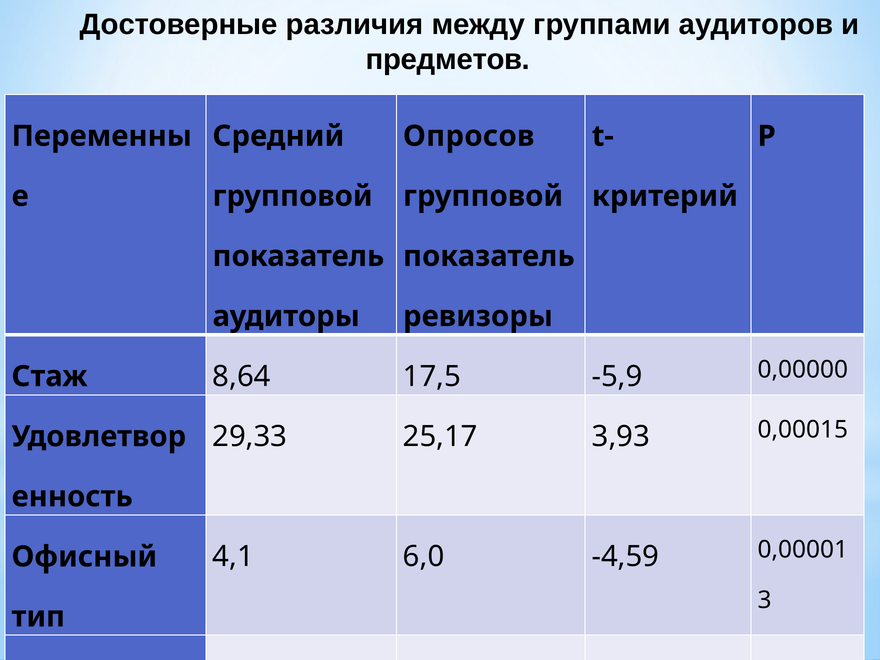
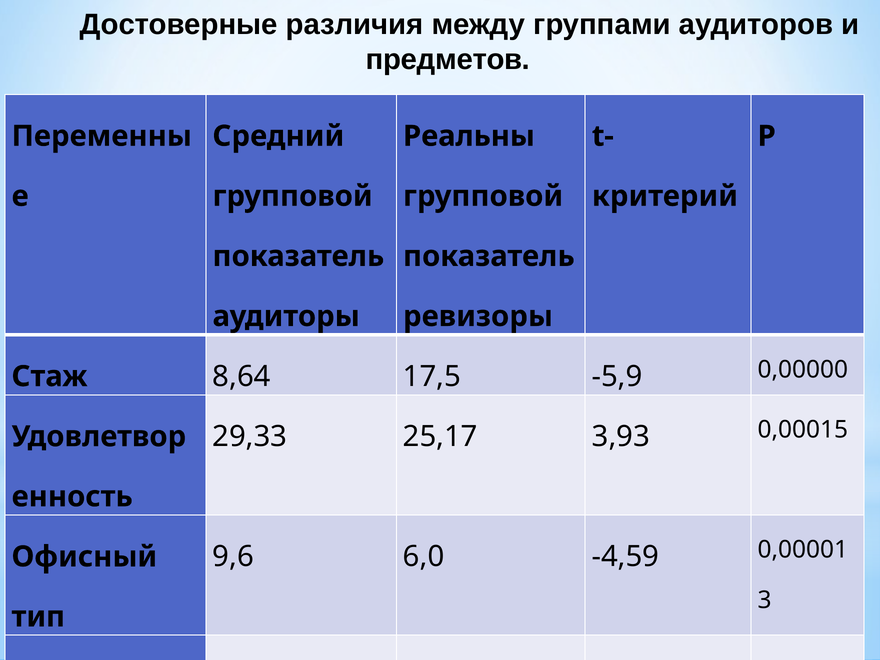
Опросов: Опросов -> Реальны
4,1: 4,1 -> 9,6
